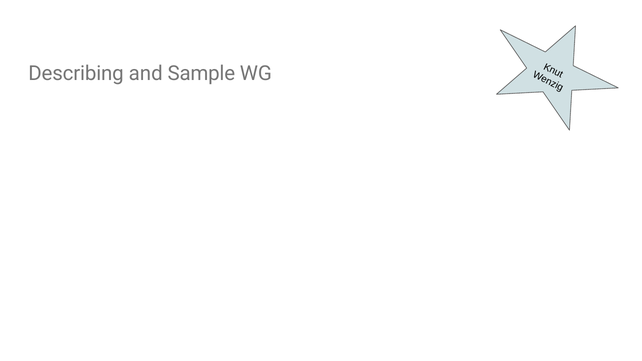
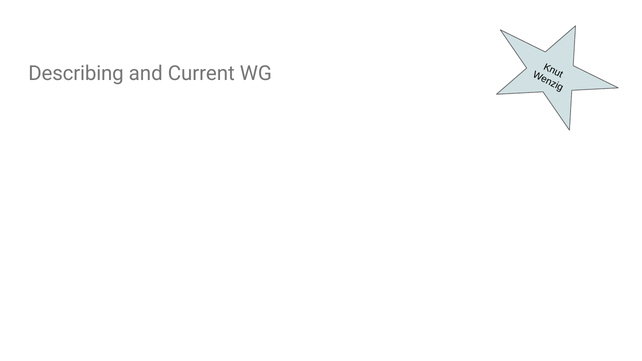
Sample: Sample -> Current
